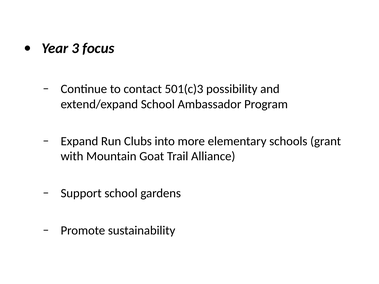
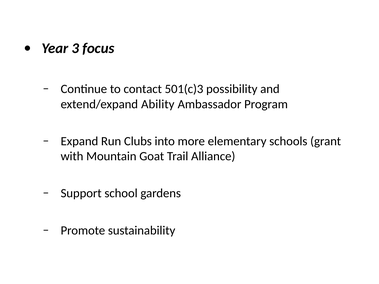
extend/expand School: School -> Ability
